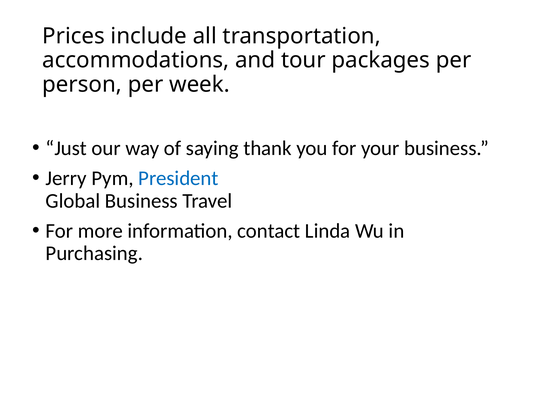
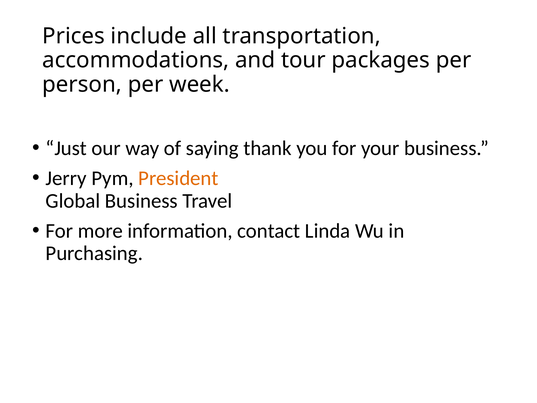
President colour: blue -> orange
